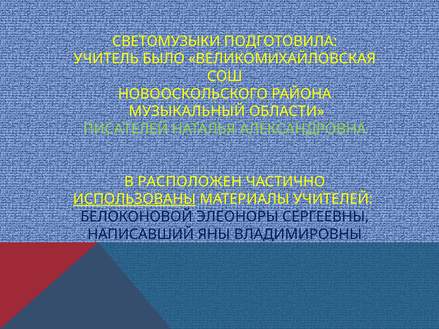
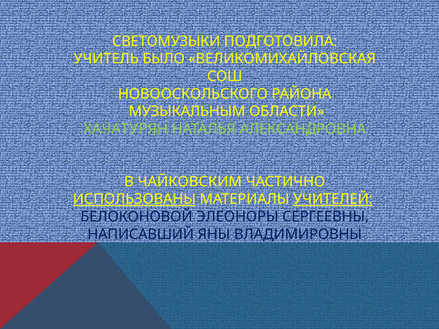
МУЗЫКАЛЬНЫЙ: МУЗЫКАЛЬНЫЙ -> МУЗЫКАЛЬНЫМ
ПИСАТЕЛЕЙ: ПИСАТЕЛЕЙ -> ХАЧАТУРЯН
РАСПОЛОЖЕН: РАСПОЛОЖЕН -> ЧАЙКОВСКИМ
УЧИТЕЛЕЙ underline: none -> present
